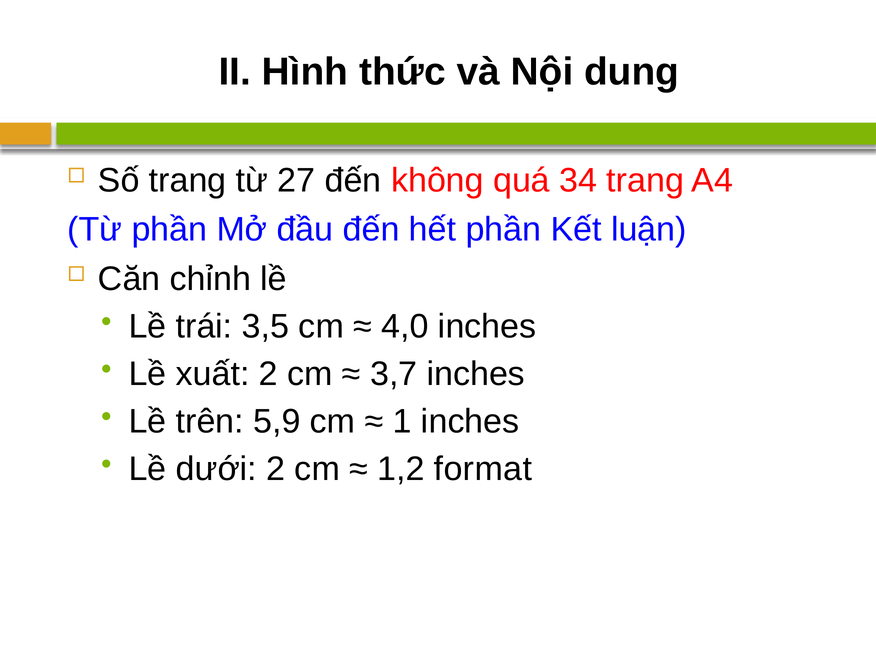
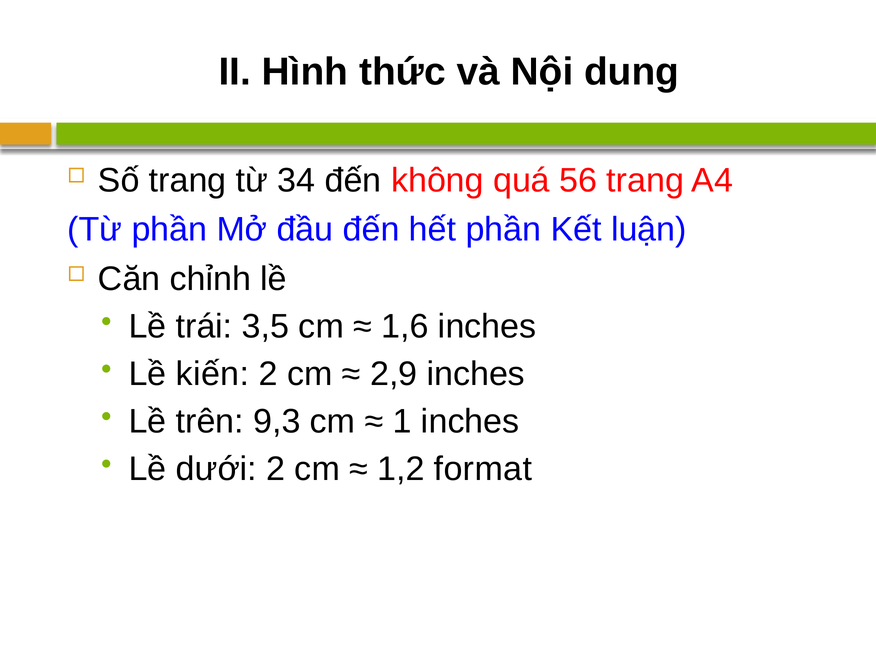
27: 27 -> 34
34: 34 -> 56
4,0: 4,0 -> 1,6
xuất: xuất -> kiến
3,7: 3,7 -> 2,9
5,9: 5,9 -> 9,3
